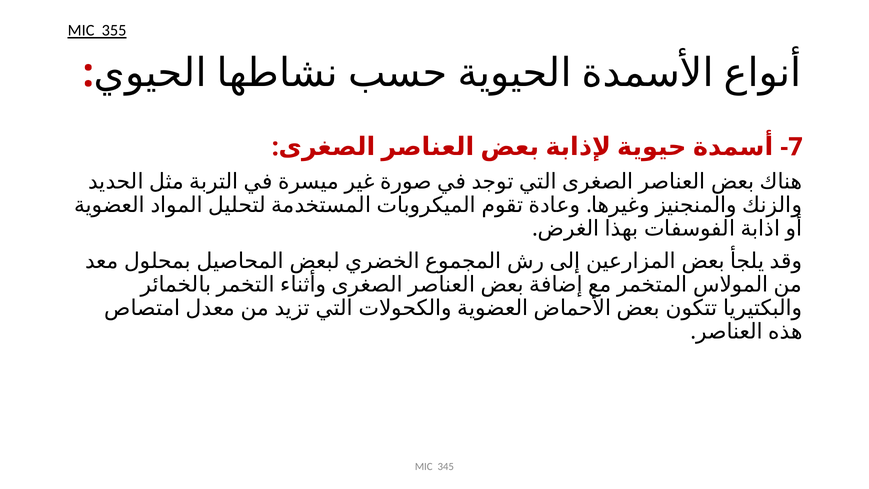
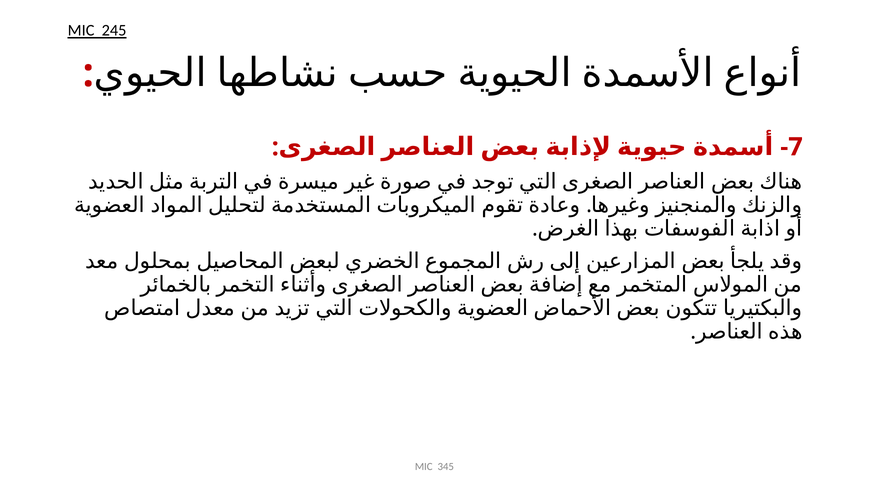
355: 355 -> 245
